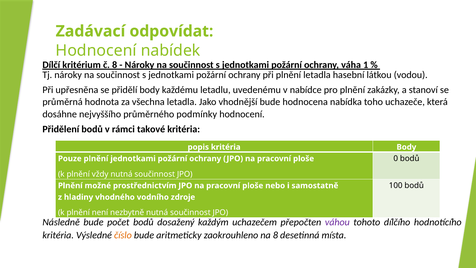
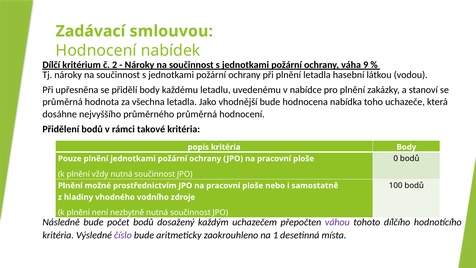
odpovídat: odpovídat -> smlouvou
č 8: 8 -> 2
1: 1 -> 9
průměrného podmínky: podmínky -> průměrná
číslo colour: orange -> purple
na 8: 8 -> 1
